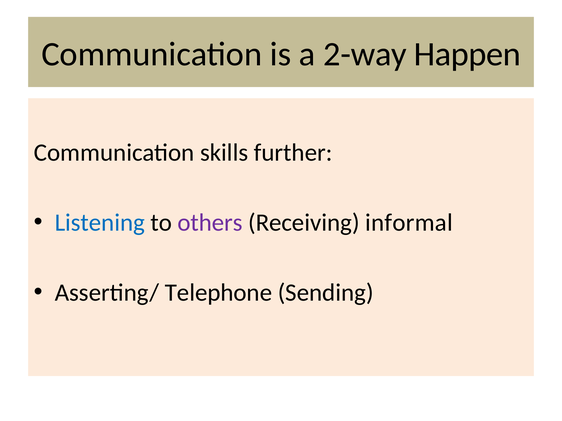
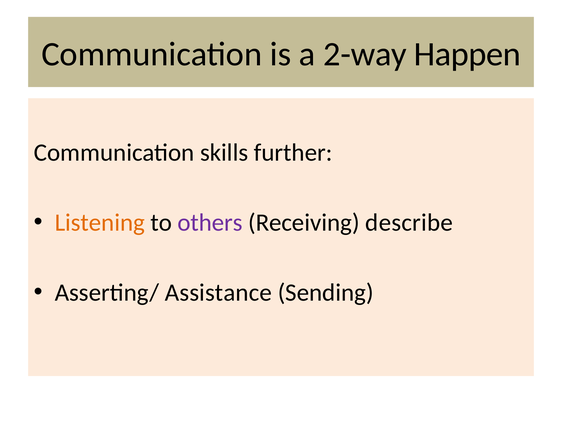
Listening colour: blue -> orange
informal: informal -> describe
Telephone: Telephone -> Assistance
